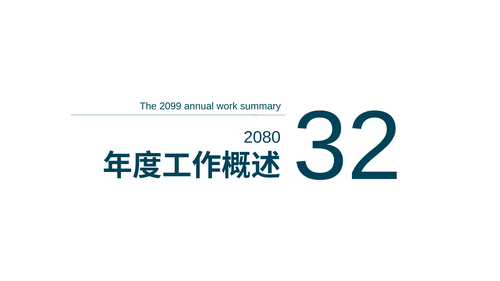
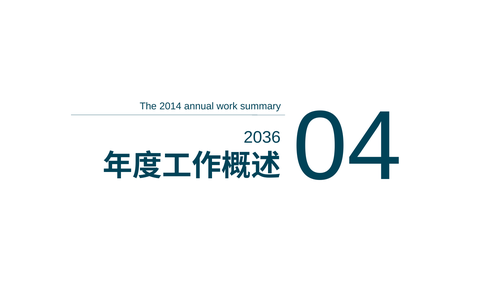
2099: 2099 -> 2014
32: 32 -> 04
2080: 2080 -> 2036
